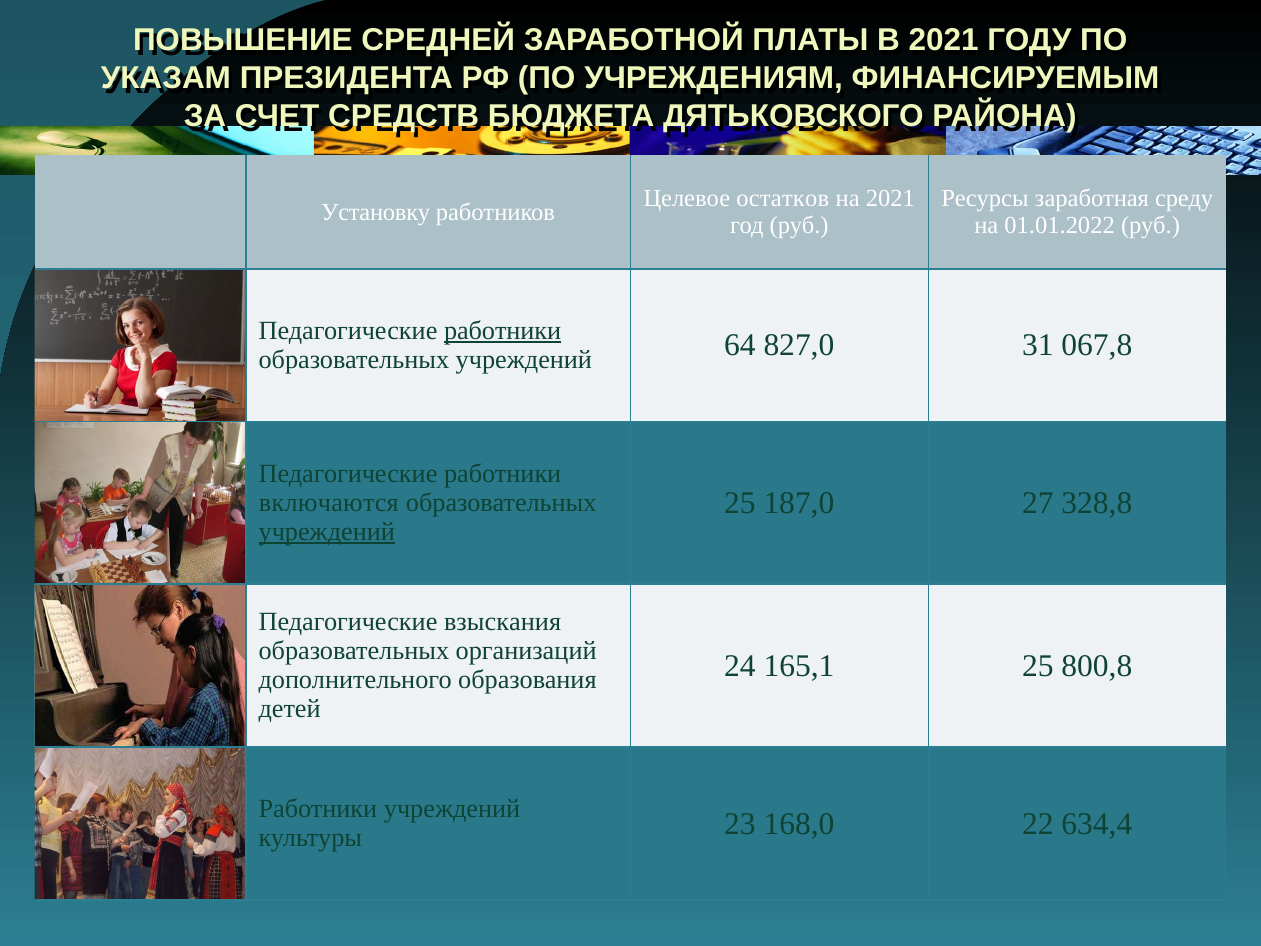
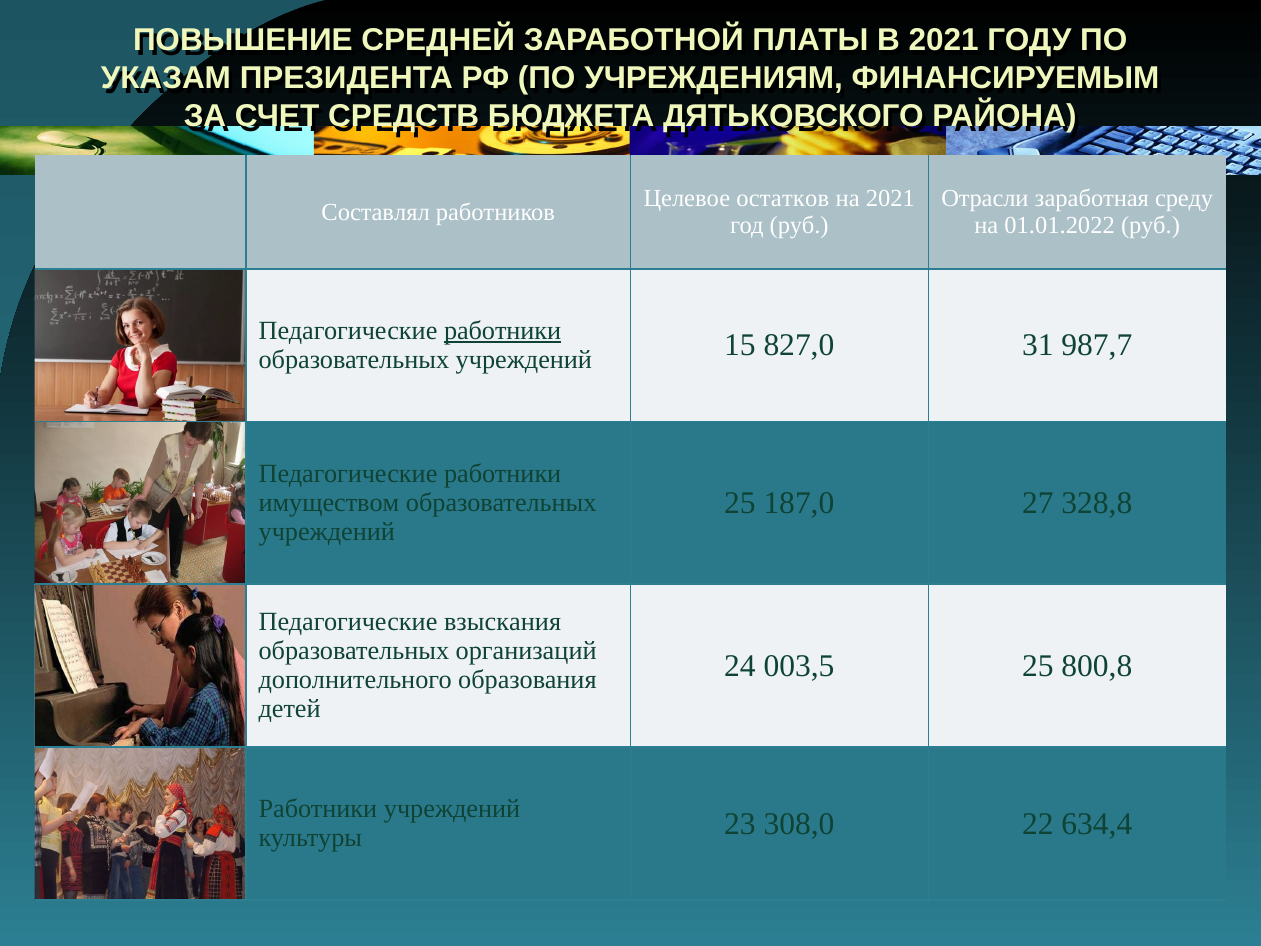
Ресурсы: Ресурсы -> Отрасли
Установку: Установку -> Составлял
64: 64 -> 15
067,8: 067,8 -> 987,7
включаются: включаются -> имуществом
учреждений at (327, 532) underline: present -> none
165,1: 165,1 -> 003,5
168,0: 168,0 -> 308,0
